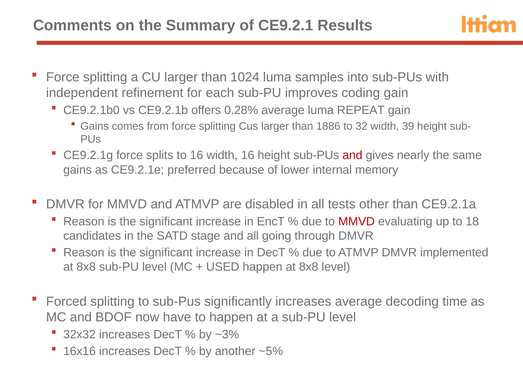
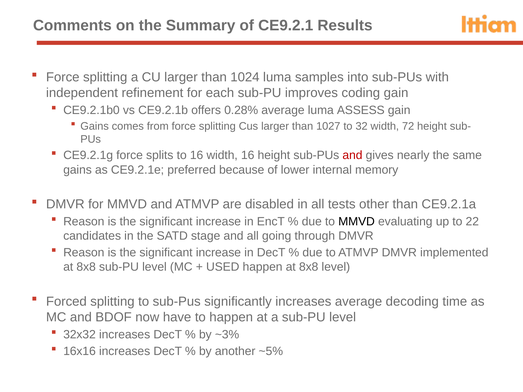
REPEAT: REPEAT -> ASSESS
1886: 1886 -> 1027
39: 39 -> 72
MMVD at (357, 222) colour: red -> black
18: 18 -> 22
